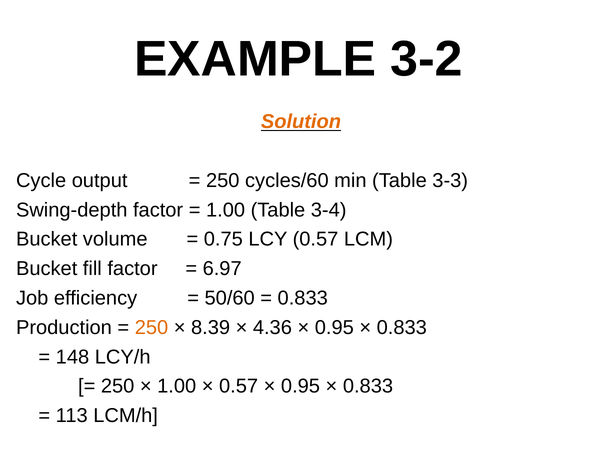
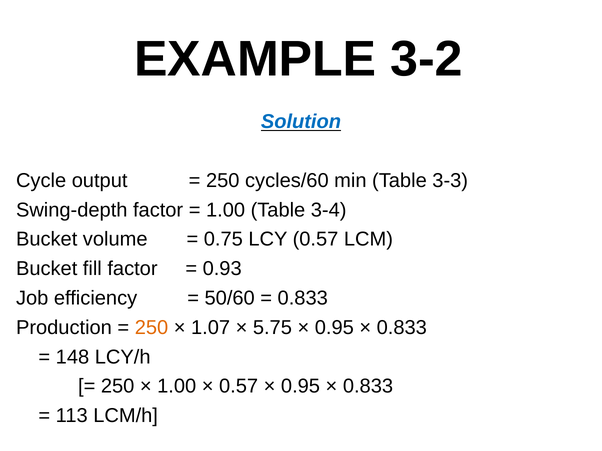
Solution colour: orange -> blue
6.97: 6.97 -> 0.93
8.39: 8.39 -> 1.07
4.36: 4.36 -> 5.75
